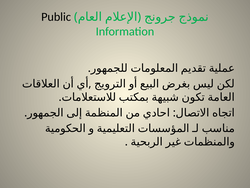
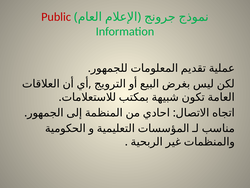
Public colour: black -> red
